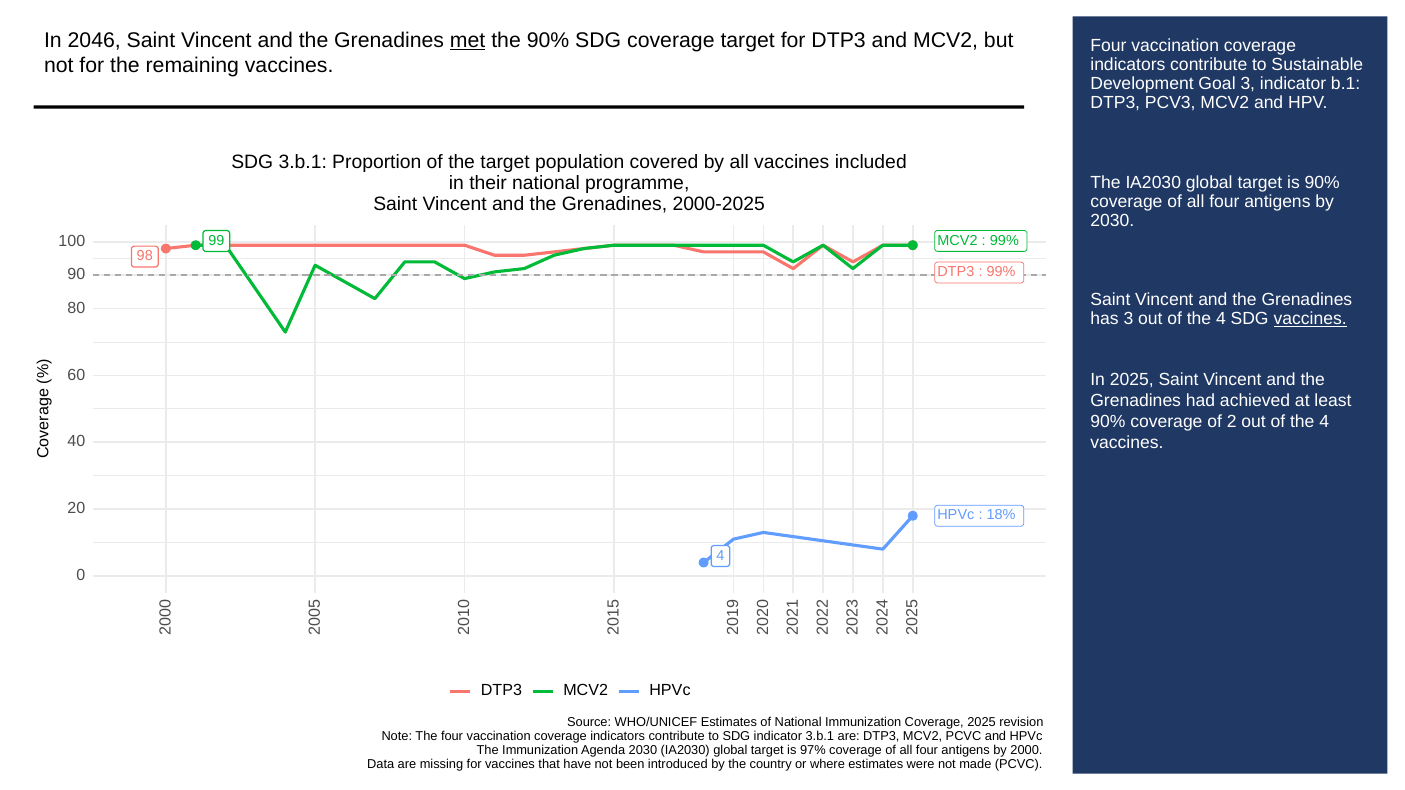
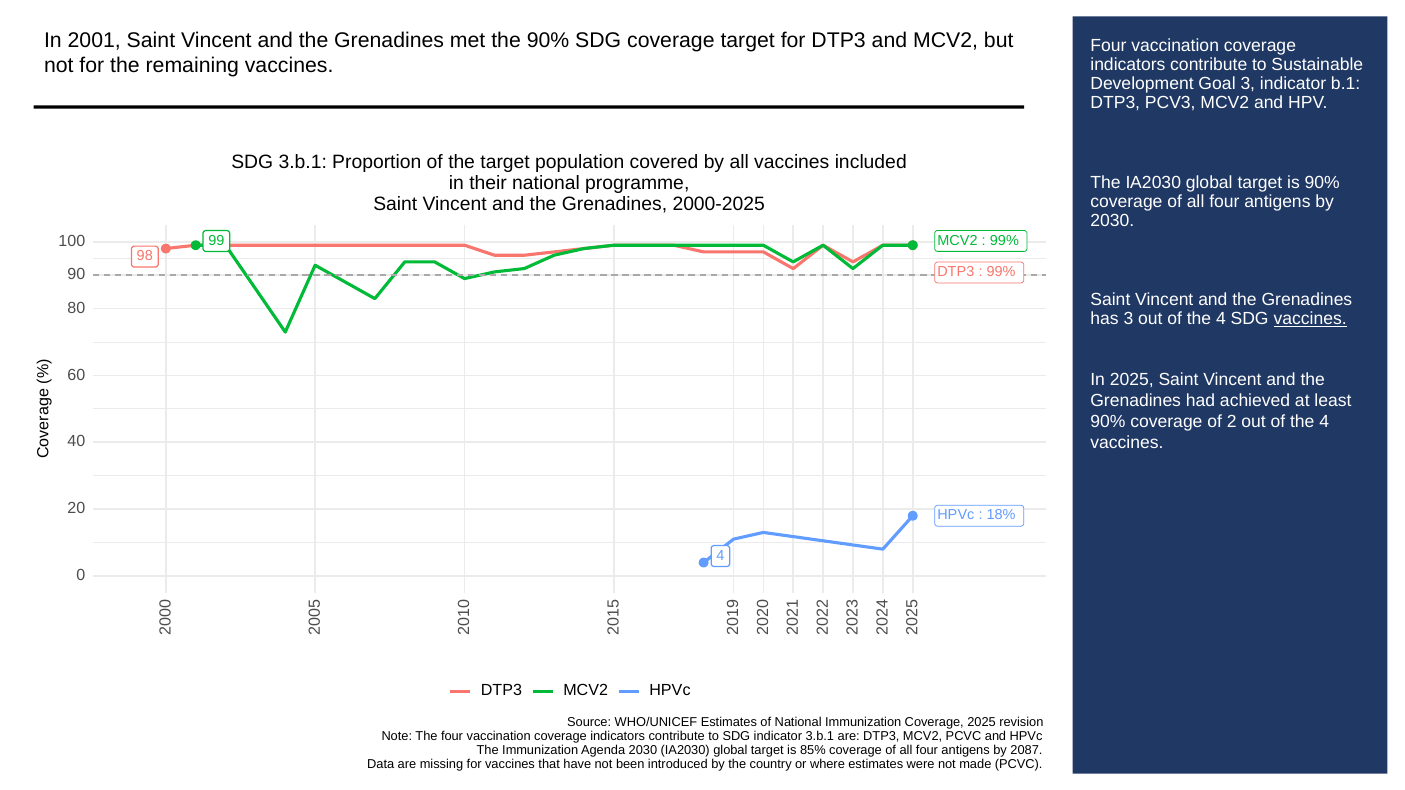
2046: 2046 -> 2001
met underline: present -> none
97%: 97% -> 85%
2000: 2000 -> 2087
